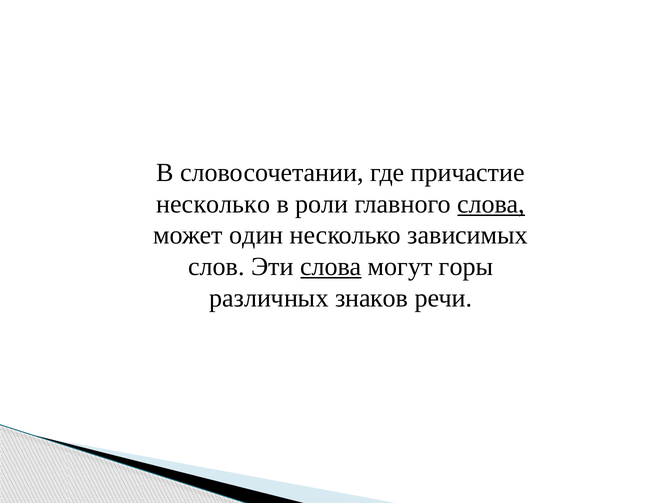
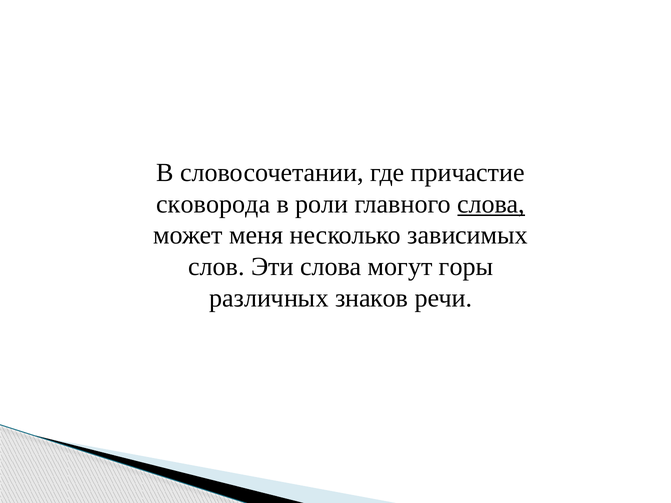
несколько at (213, 204): несколько -> сковорода
один: один -> меня
слова at (331, 267) underline: present -> none
